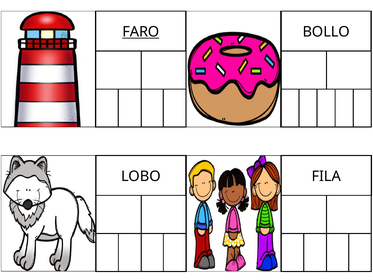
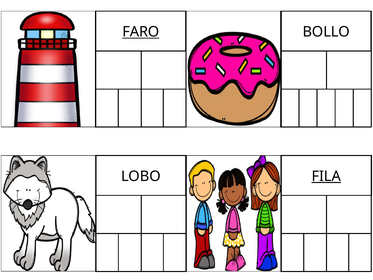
FILA underline: none -> present
